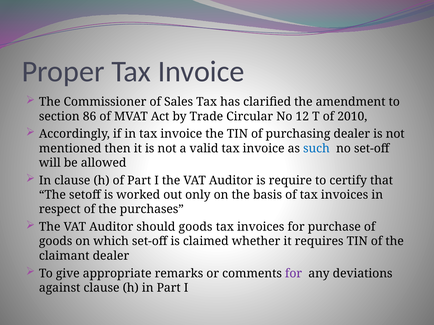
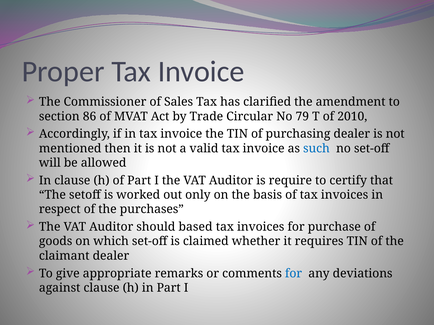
12: 12 -> 79
should goods: goods -> based
for at (294, 274) colour: purple -> blue
